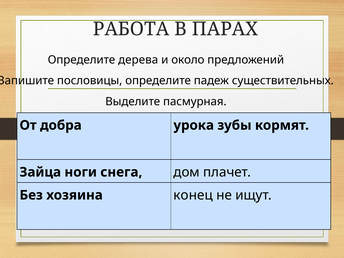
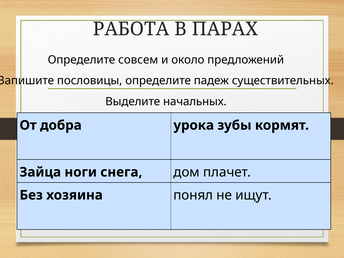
дерева: дерева -> совсем
пасмурная: пасмурная -> начальных
конец: конец -> понял
